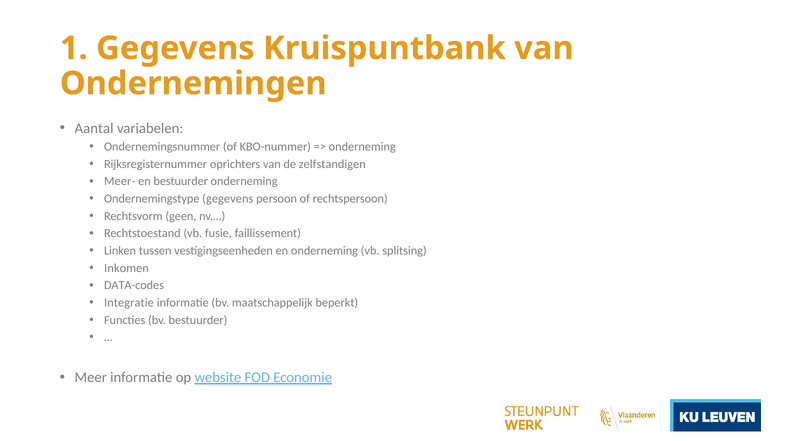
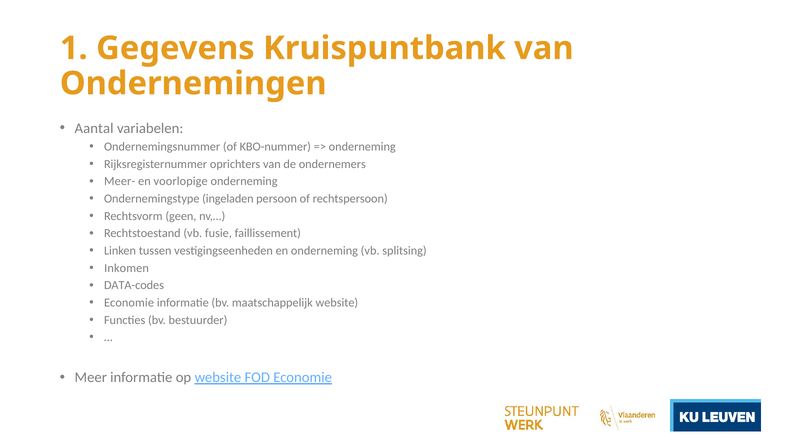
zelfstandigen: zelfstandigen -> ondernemers
en bestuurder: bestuurder -> voorlopige
Ondernemingstype gegevens: gegevens -> ingeladen
Integratie at (129, 303): Integratie -> Economie
maatschappelijk beperkt: beperkt -> website
